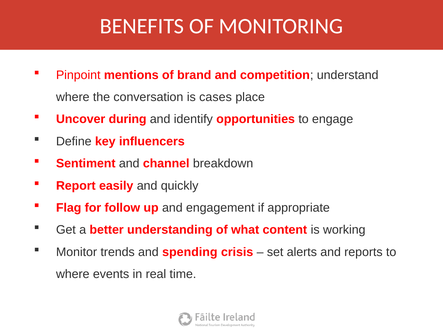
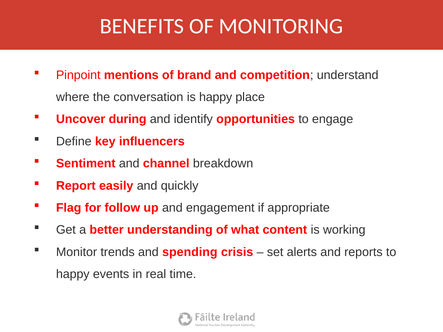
is cases: cases -> happy
where at (73, 274): where -> happy
